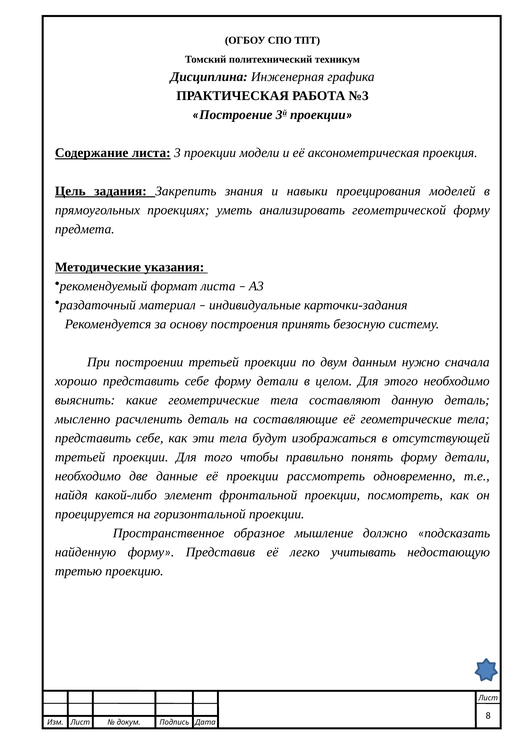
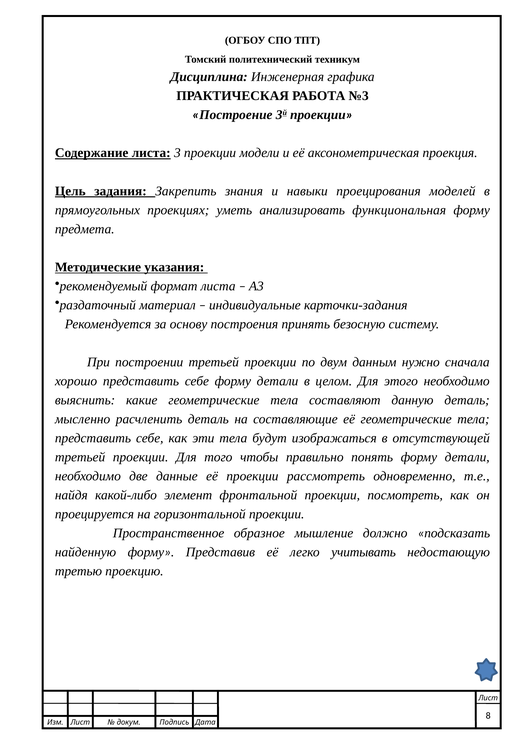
геометрической: геометрической -> функциональная
